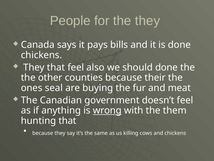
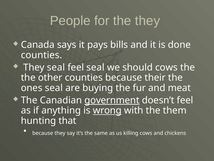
chickens at (42, 55): chickens -> counties
They that: that -> seal
feel also: also -> seal
should done: done -> cows
government underline: none -> present
